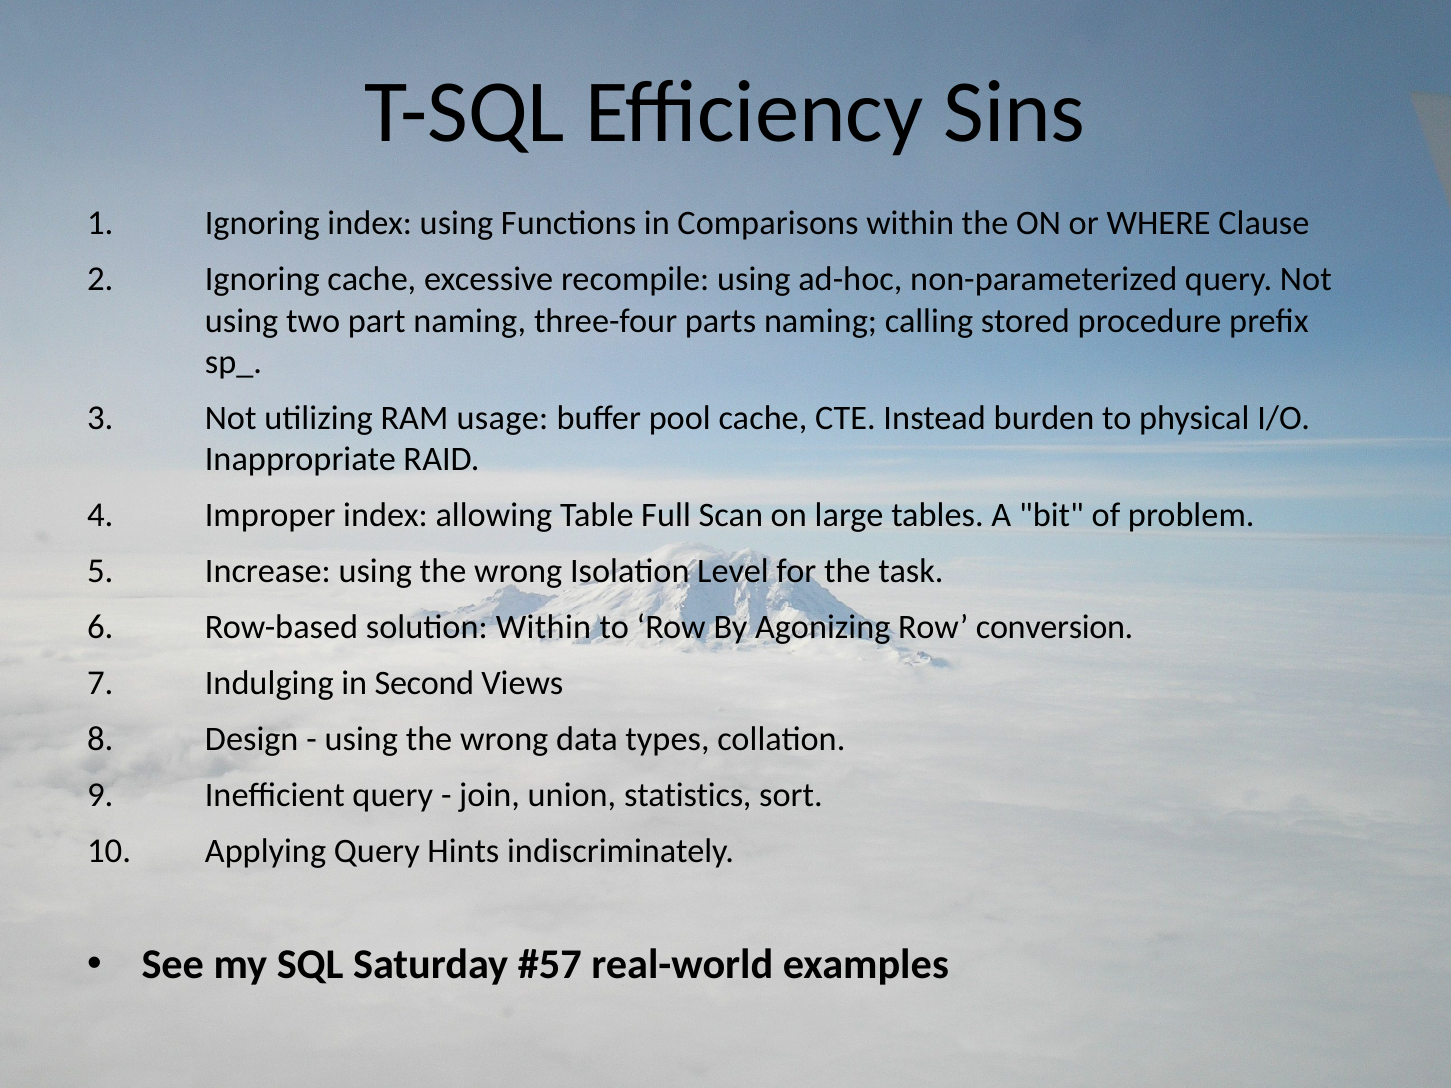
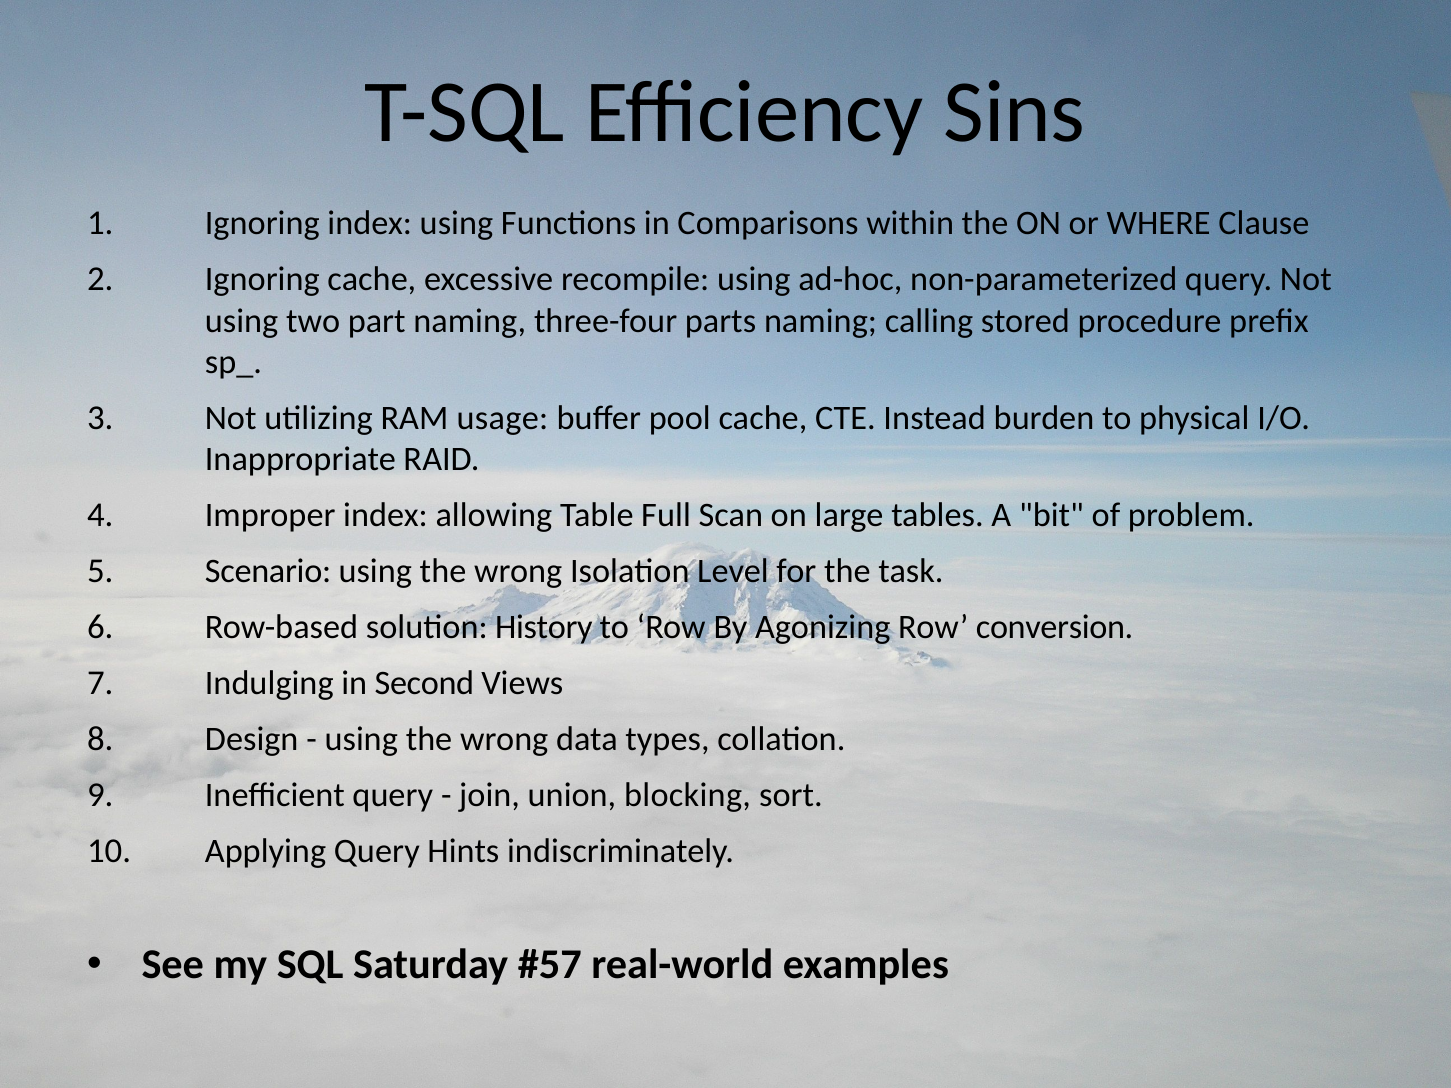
Increase: Increase -> Scenario
solution Within: Within -> History
statistics: statistics -> blocking
